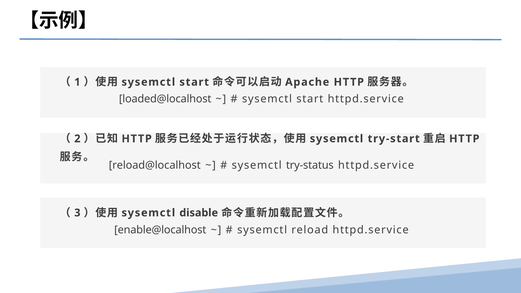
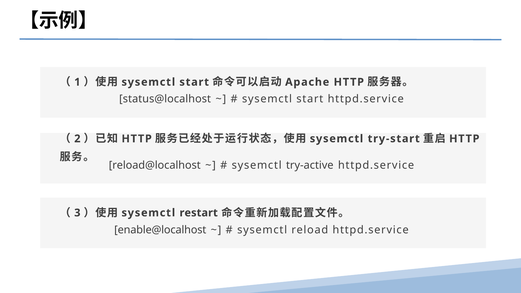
loaded@localhost: loaded@localhost -> status@localhost
try-status: try-status -> try-active
disable: disable -> restart
